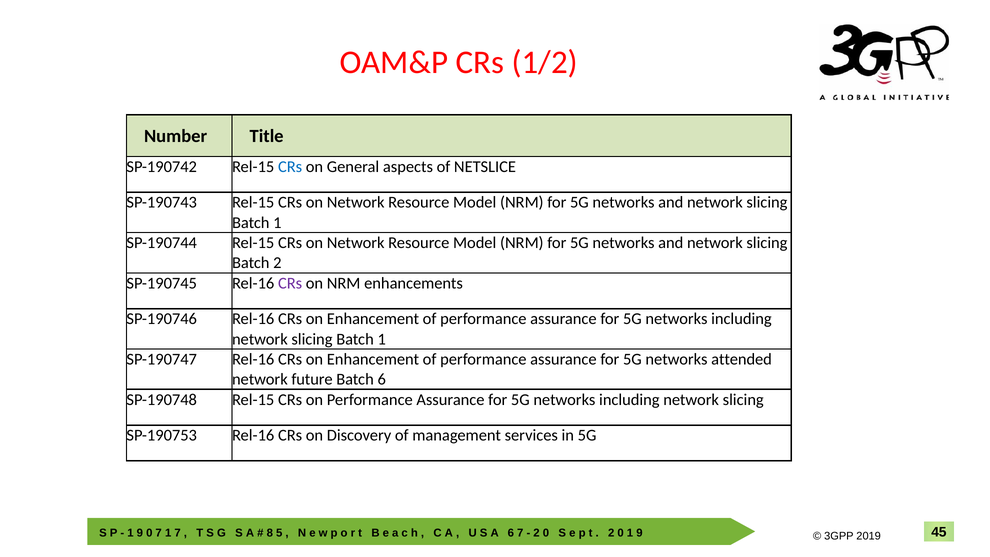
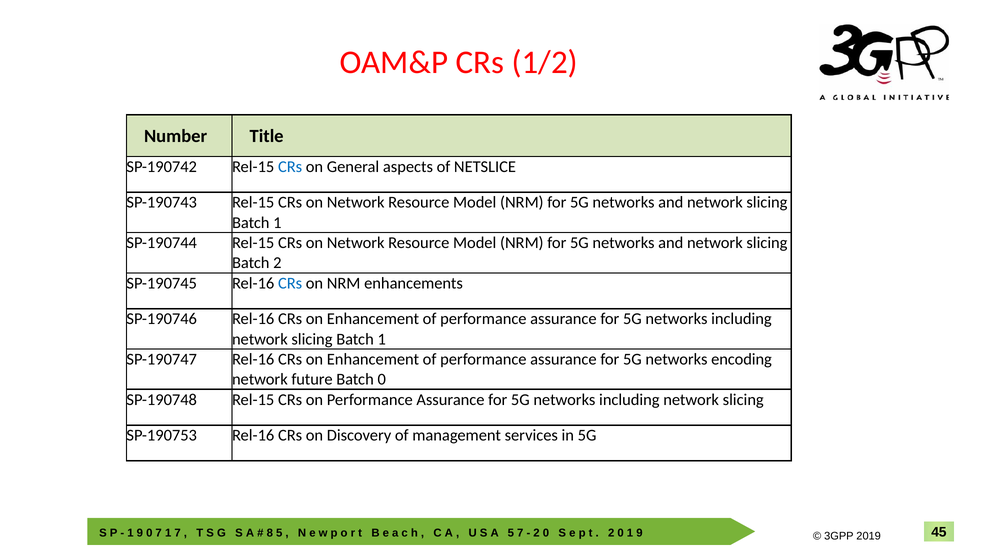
CRs at (290, 283) colour: purple -> blue
attended: attended -> encoding
Batch 6: 6 -> 0
6 at (511, 533): 6 -> 5
